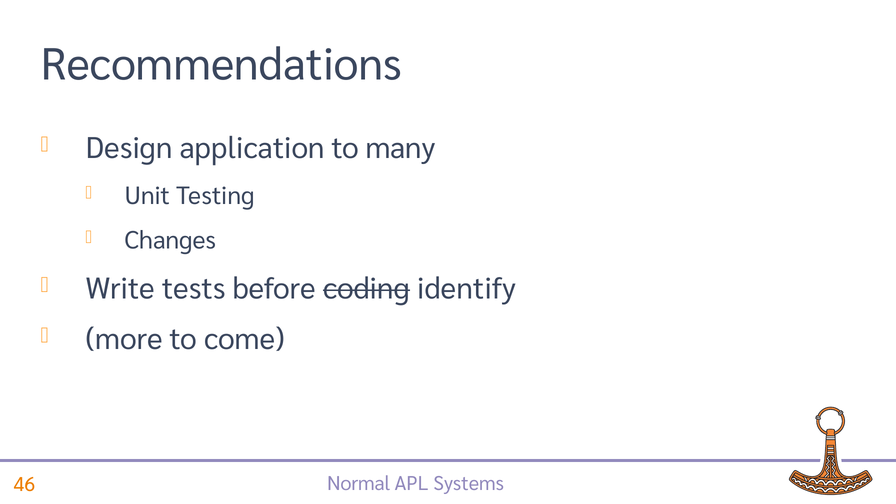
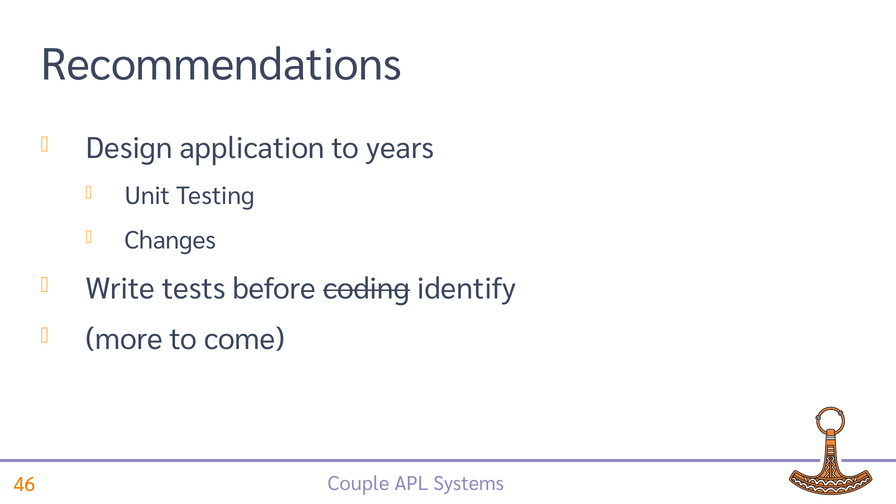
many: many -> years
Normal: Normal -> Couple
